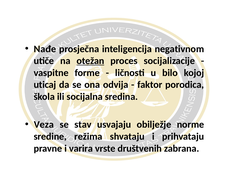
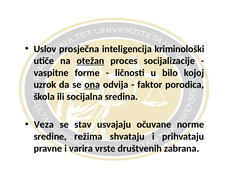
Nađe: Nađe -> Uslov
negativnom: negativnom -> kriminološki
uticaj: uticaj -> uzrok
ona underline: none -> present
obilježje: obilježje -> očuvane
